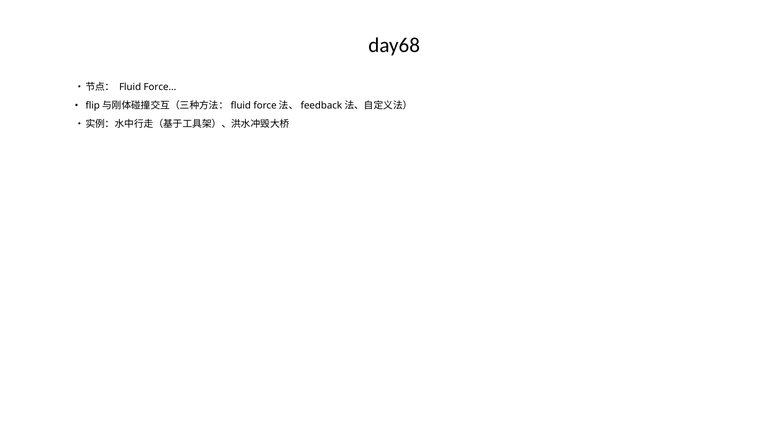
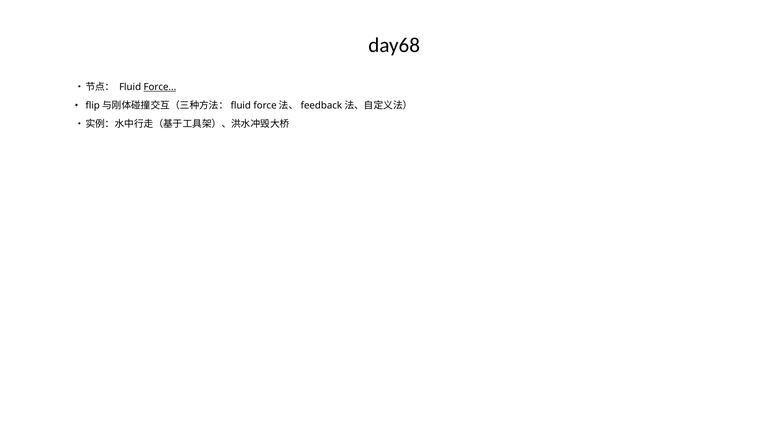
Force underline: none -> present
